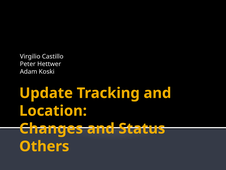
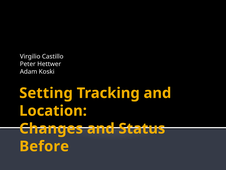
Update: Update -> Setting
Others: Others -> Before
